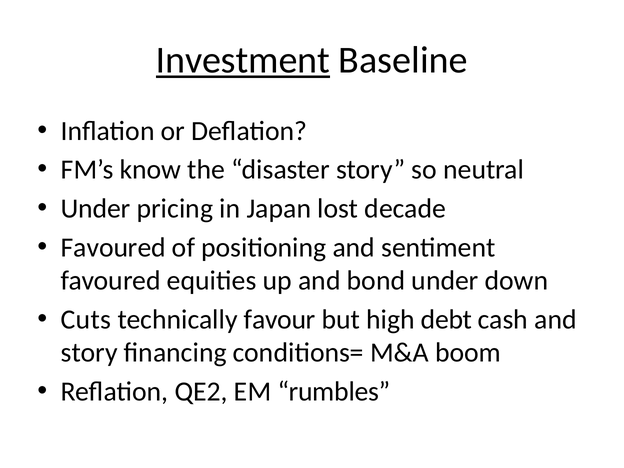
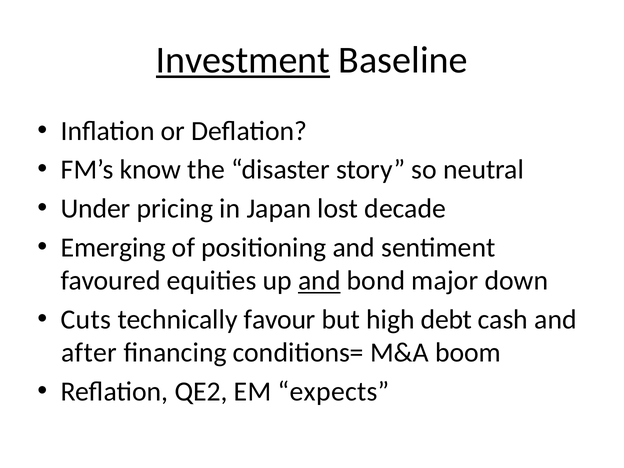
Favoured at (113, 247): Favoured -> Emerging
and at (319, 281) underline: none -> present
bond under: under -> major
story at (89, 353): story -> after
rumbles: rumbles -> expects
